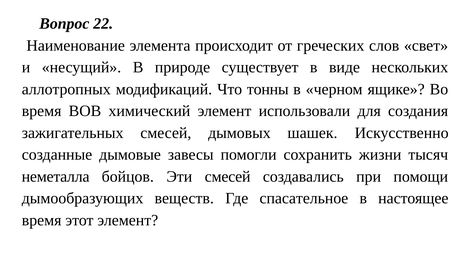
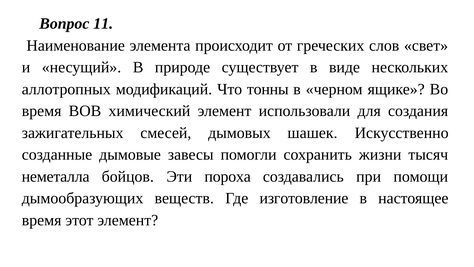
22: 22 -> 11
Эти смесей: смесей -> пороха
спасательное: спасательное -> изготовление
